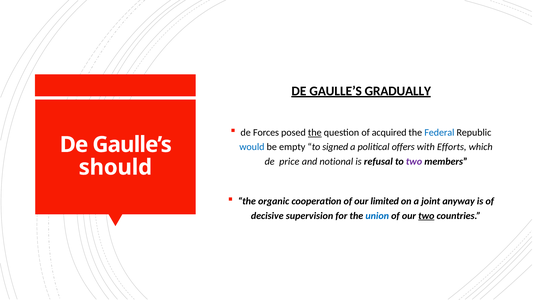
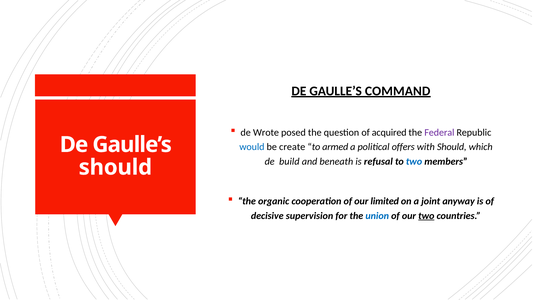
GRADUALLY: GRADUALLY -> COMMAND
Forces: Forces -> Wrote
the at (315, 133) underline: present -> none
Federal colour: blue -> purple
empty: empty -> create
signed: signed -> armed
with Efforts: Efforts -> Should
price: price -> build
notional: notional -> beneath
two at (414, 161) colour: purple -> blue
